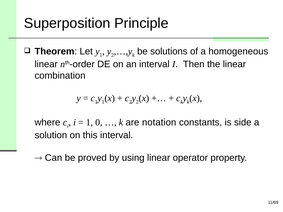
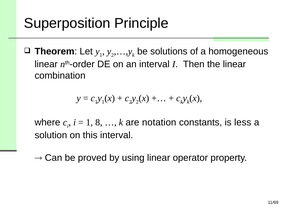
0: 0 -> 8
side: side -> less
